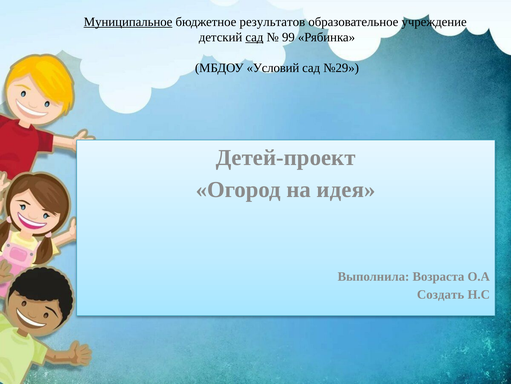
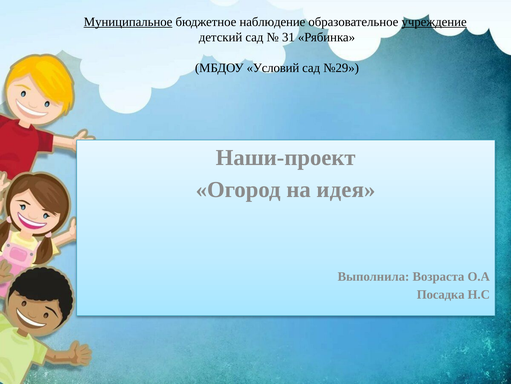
результатов: результатов -> наблюдение
учреждение underline: none -> present
сад at (254, 37) underline: present -> none
99: 99 -> 31
Детей-проект: Детей-проект -> Наши-проект
Создать: Создать -> Посадка
